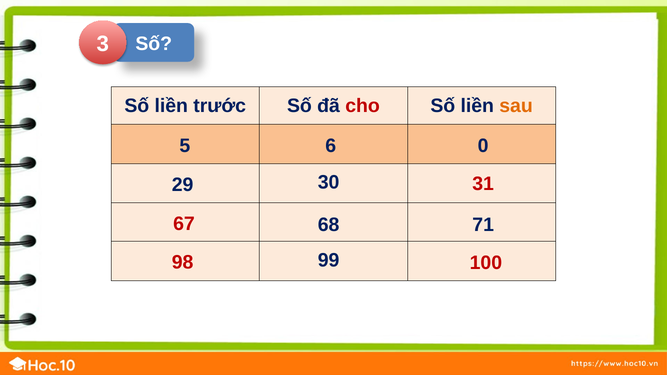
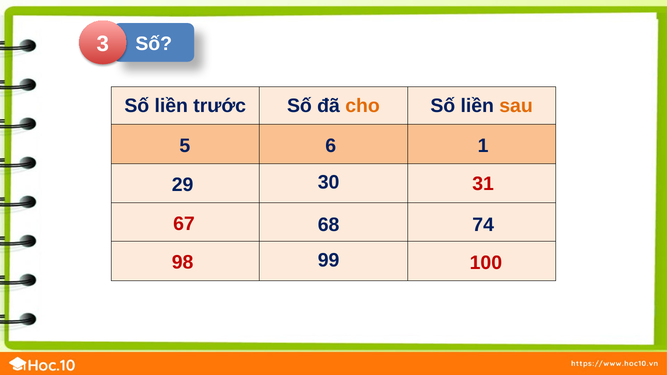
cho colour: red -> orange
0: 0 -> 1
71: 71 -> 74
